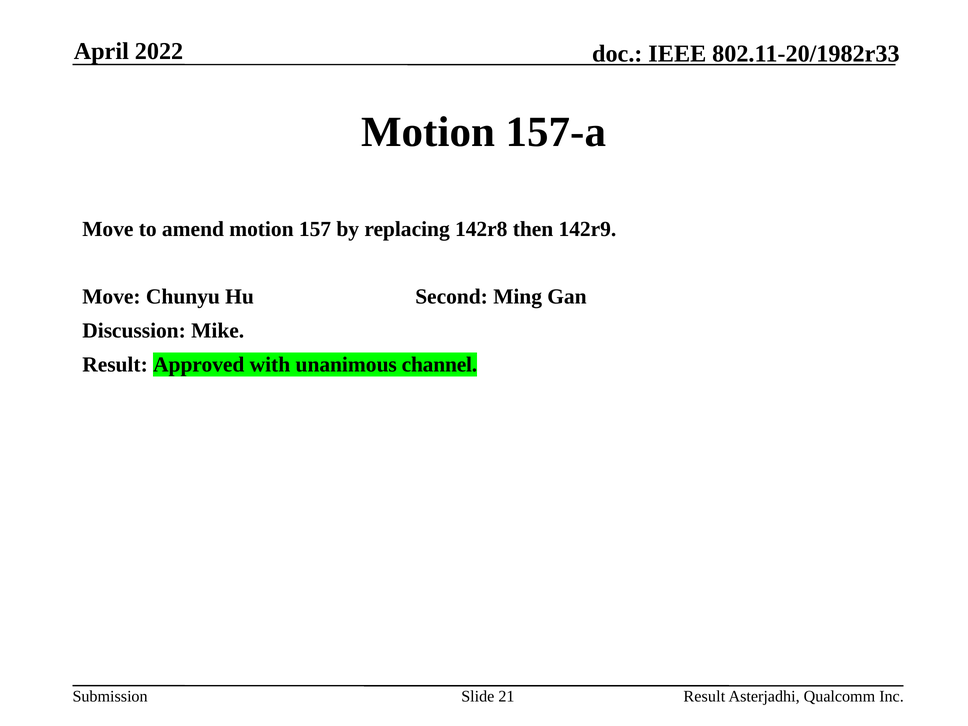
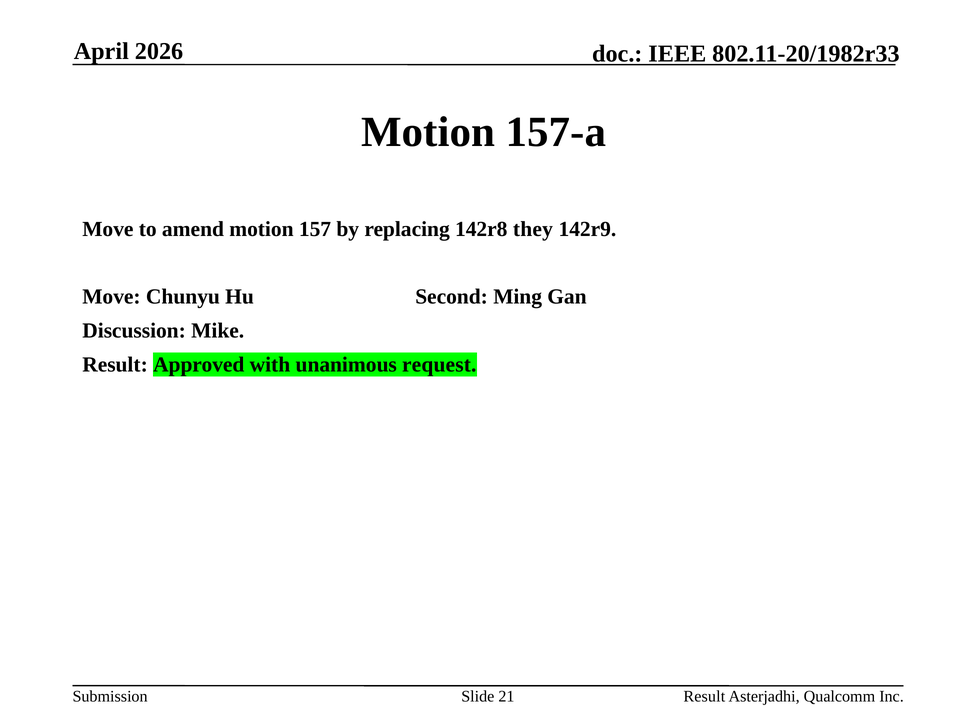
2022: 2022 -> 2026
then: then -> they
channel: channel -> request
